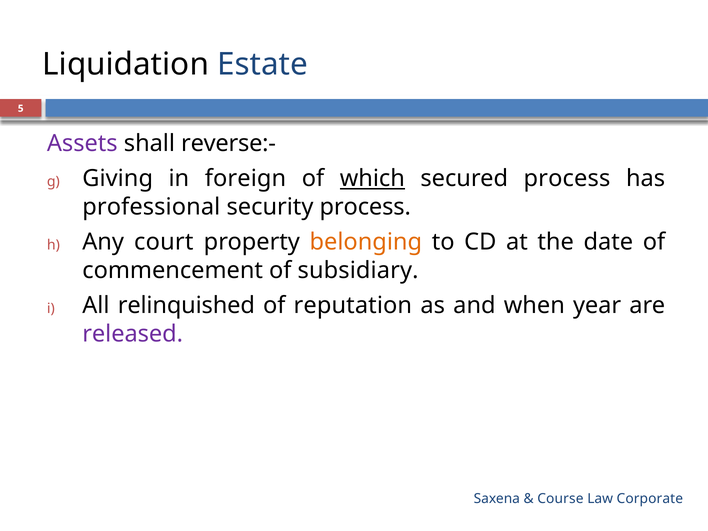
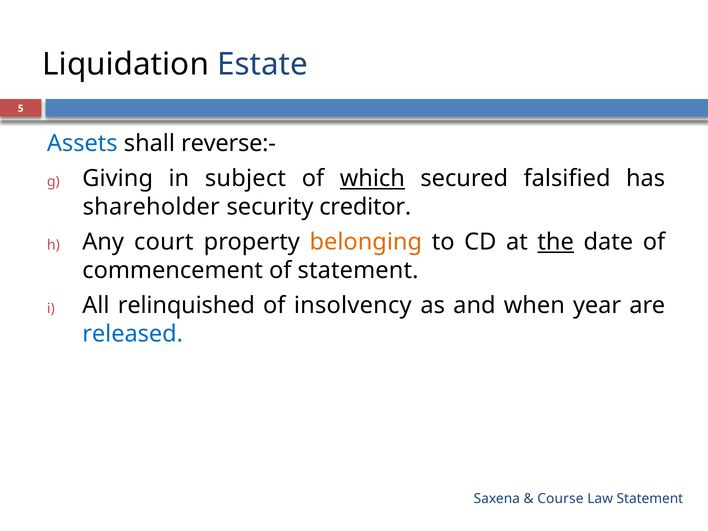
Assets colour: purple -> blue
foreign: foreign -> subject
secured process: process -> falsified
professional: professional -> shareholder
security process: process -> creditor
the underline: none -> present
of subsidiary: subsidiary -> statement
reputation: reputation -> insolvency
released colour: purple -> blue
Law Corporate: Corporate -> Statement
